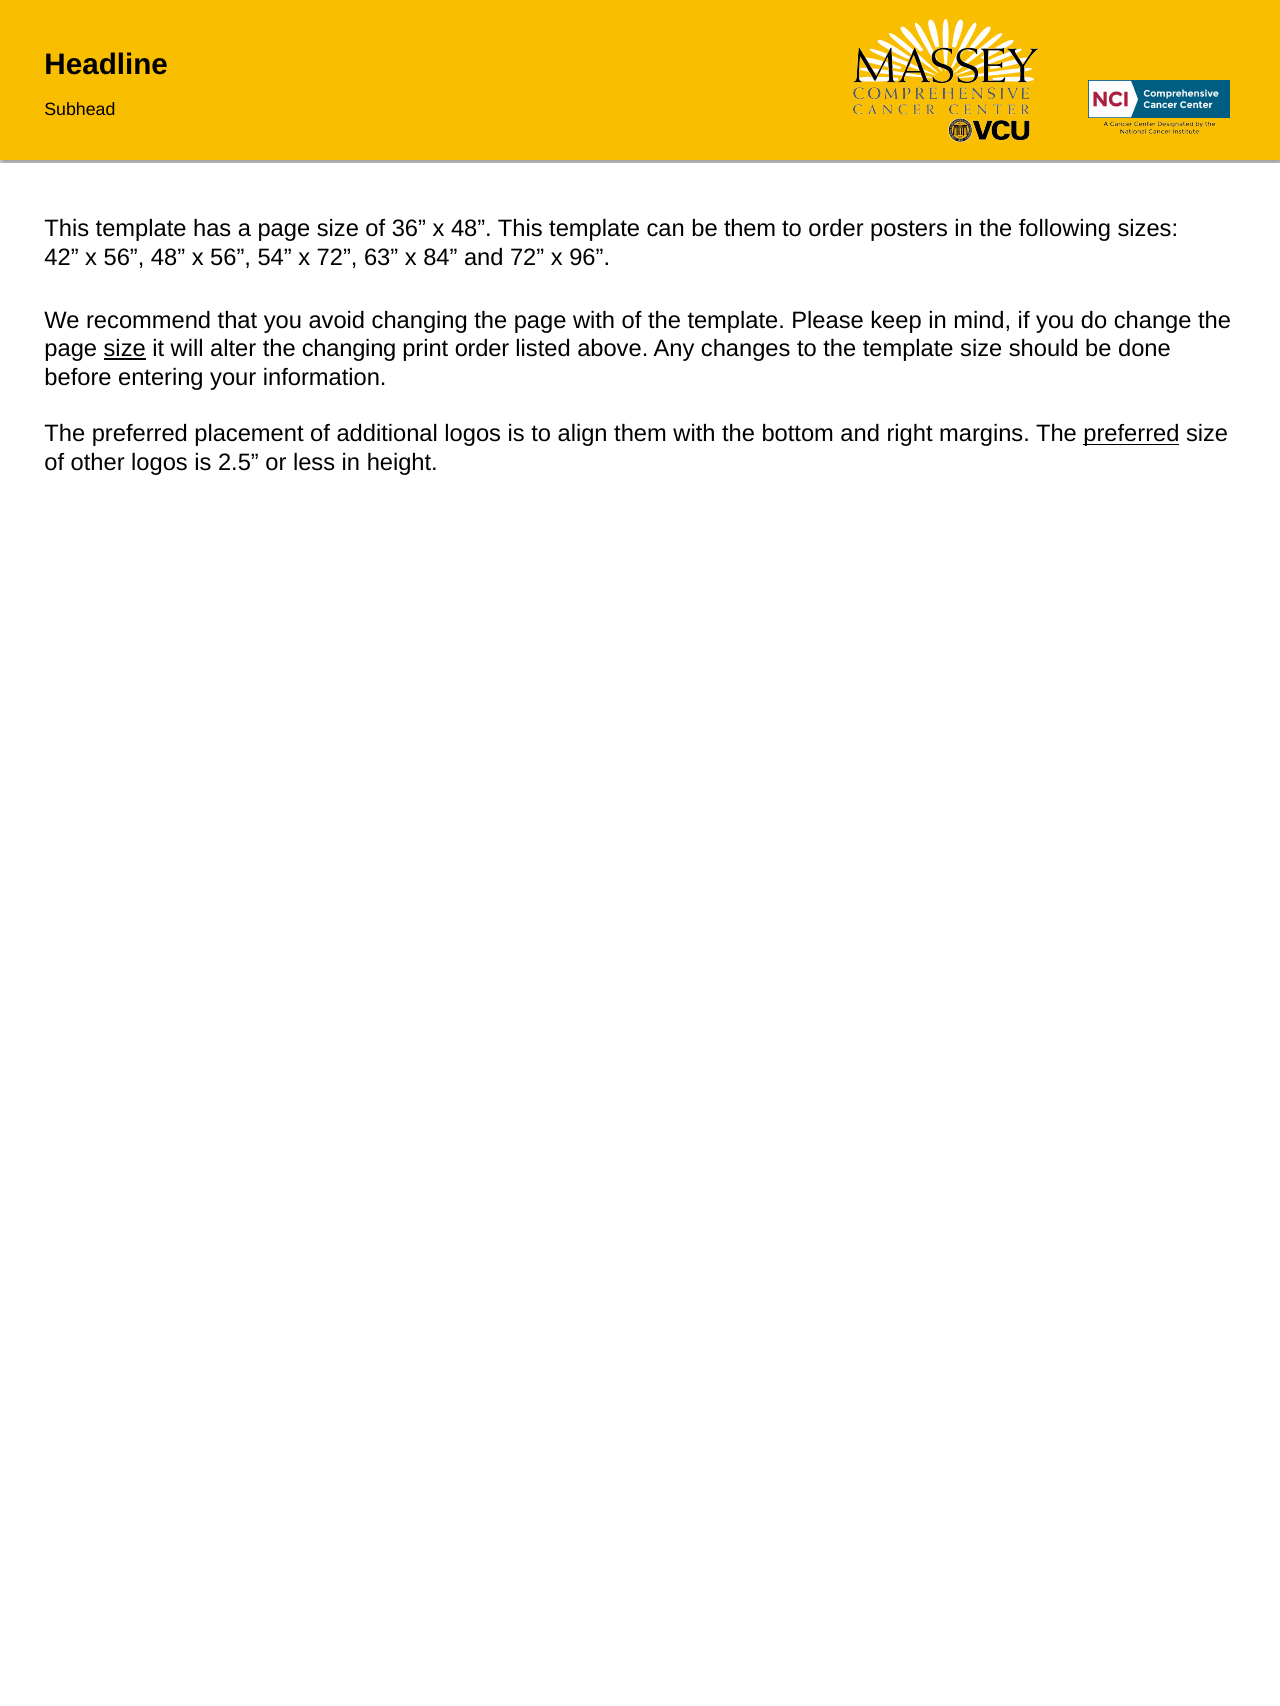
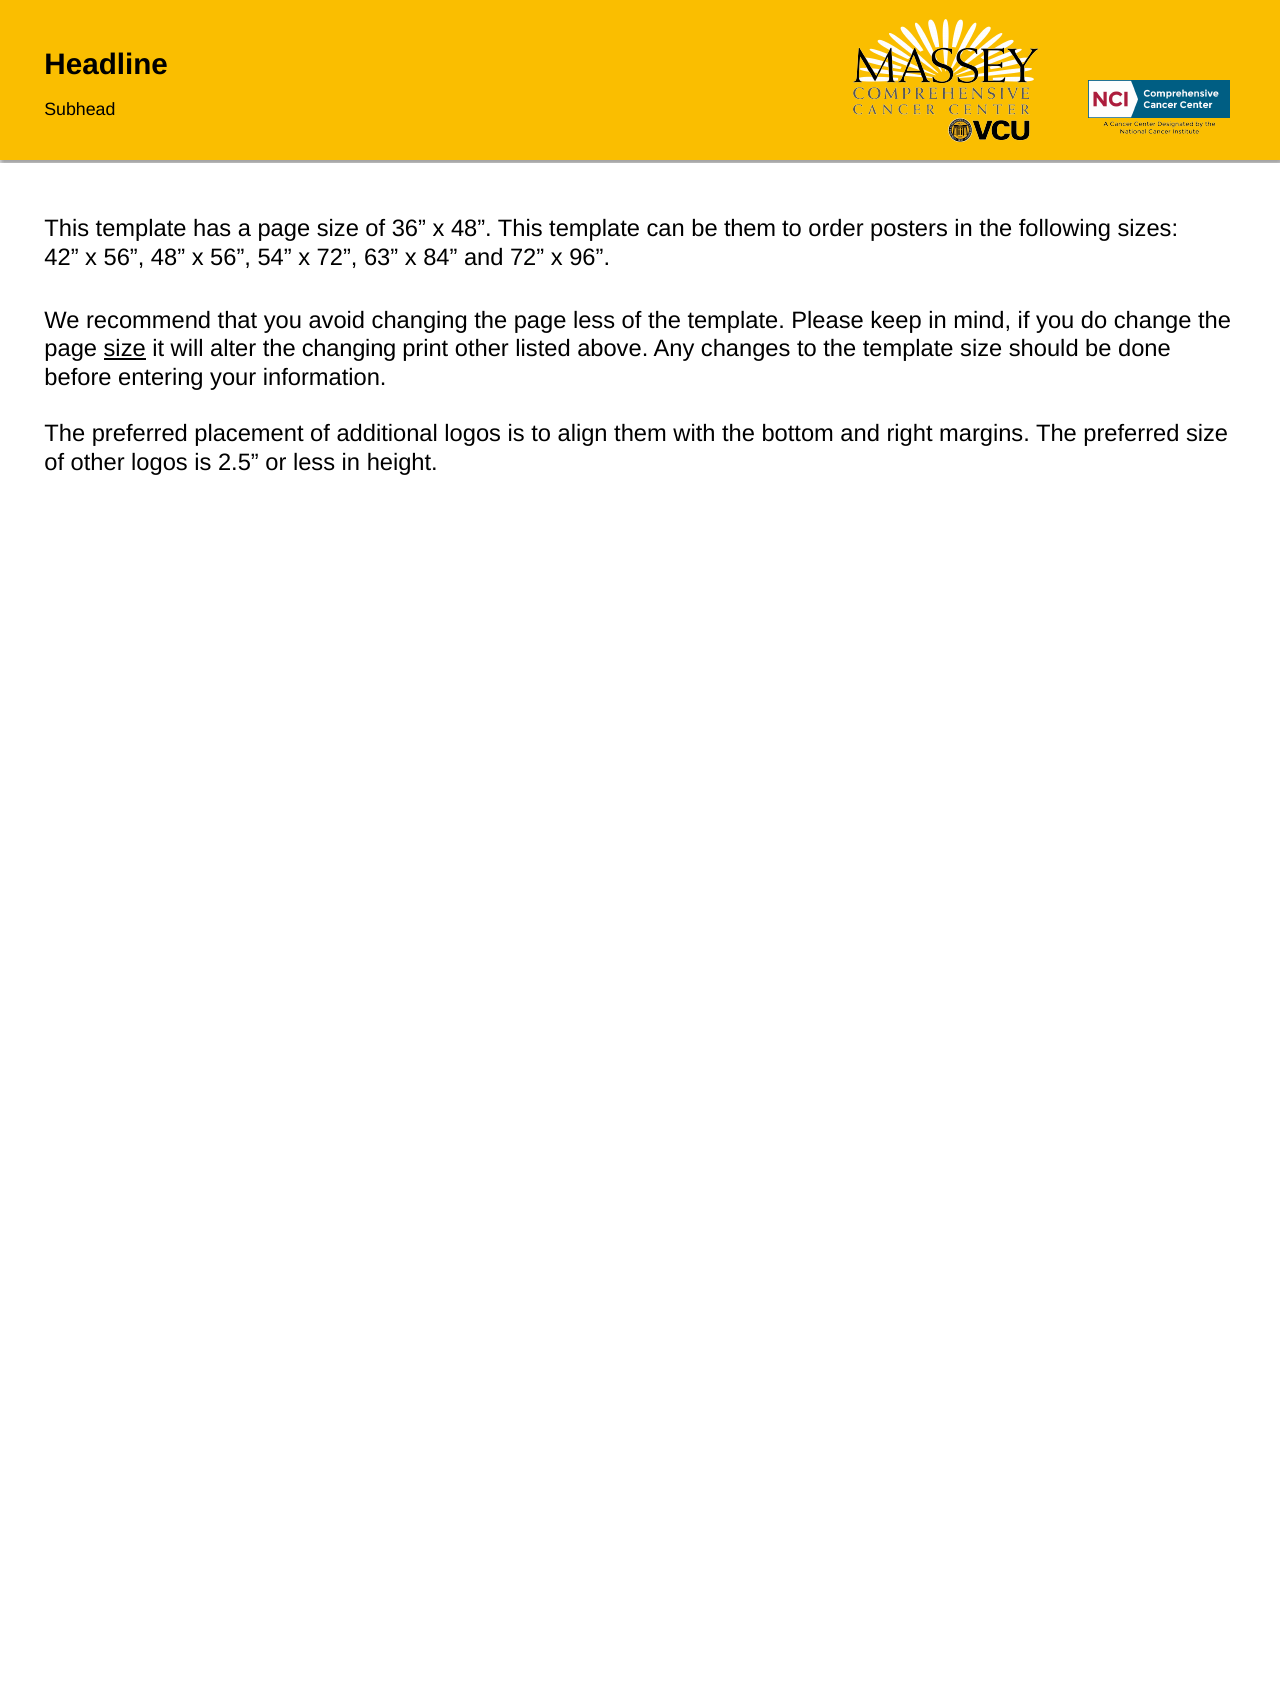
page with: with -> less
print order: order -> other
preferred at (1131, 434) underline: present -> none
